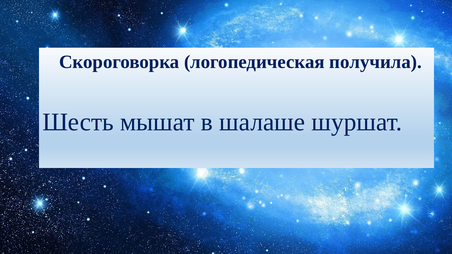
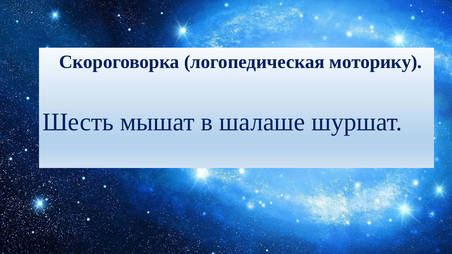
получила: получила -> моторику
